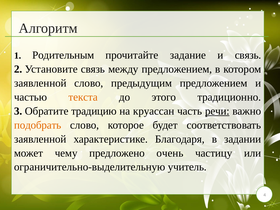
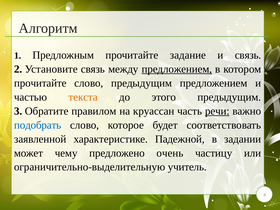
Родительным: Родительным -> Предложным
предложением at (177, 69) underline: none -> present
заявленной at (40, 83): заявленной -> прочитайте
этого традиционно: традиционно -> предыдущим
традицию: традицию -> правилом
подобрать colour: orange -> blue
Благодаря: Благодаря -> Падежной
